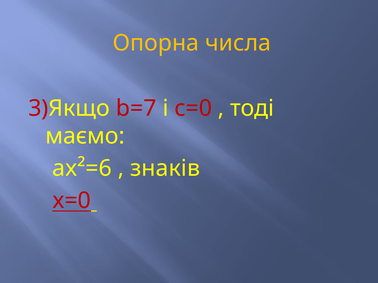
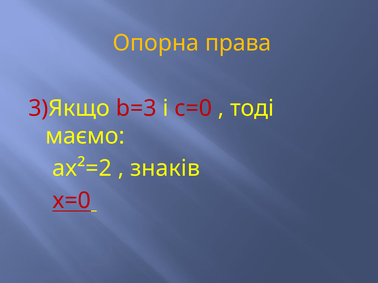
числа: числа -> права
b=7: b=7 -> b=3
ax²=6: ax²=6 -> ax²=2
